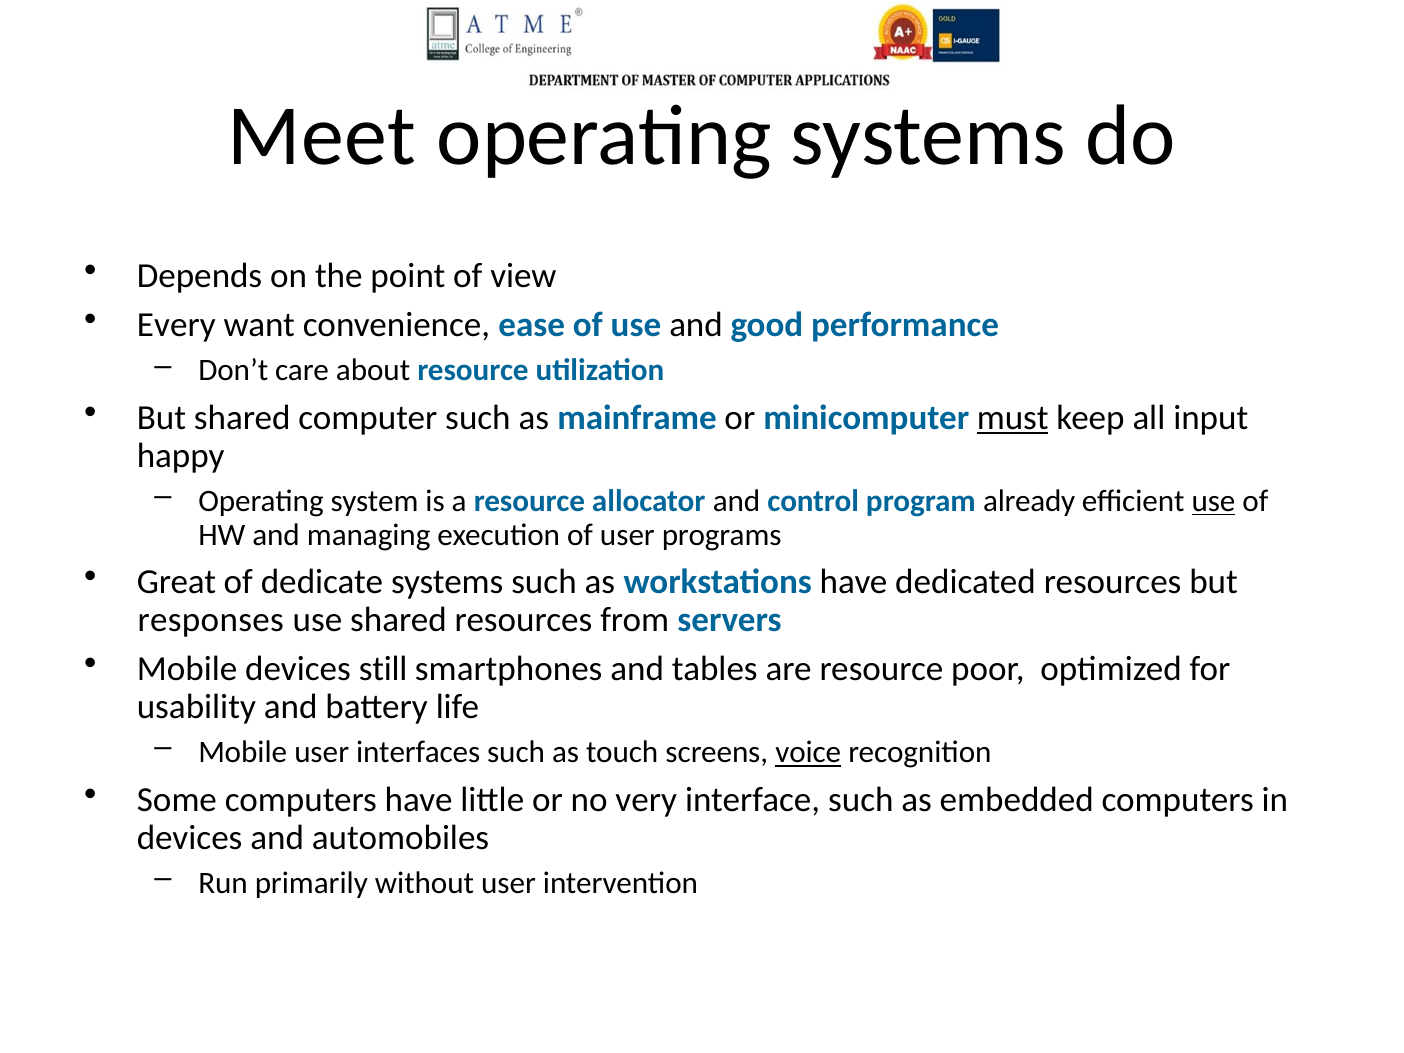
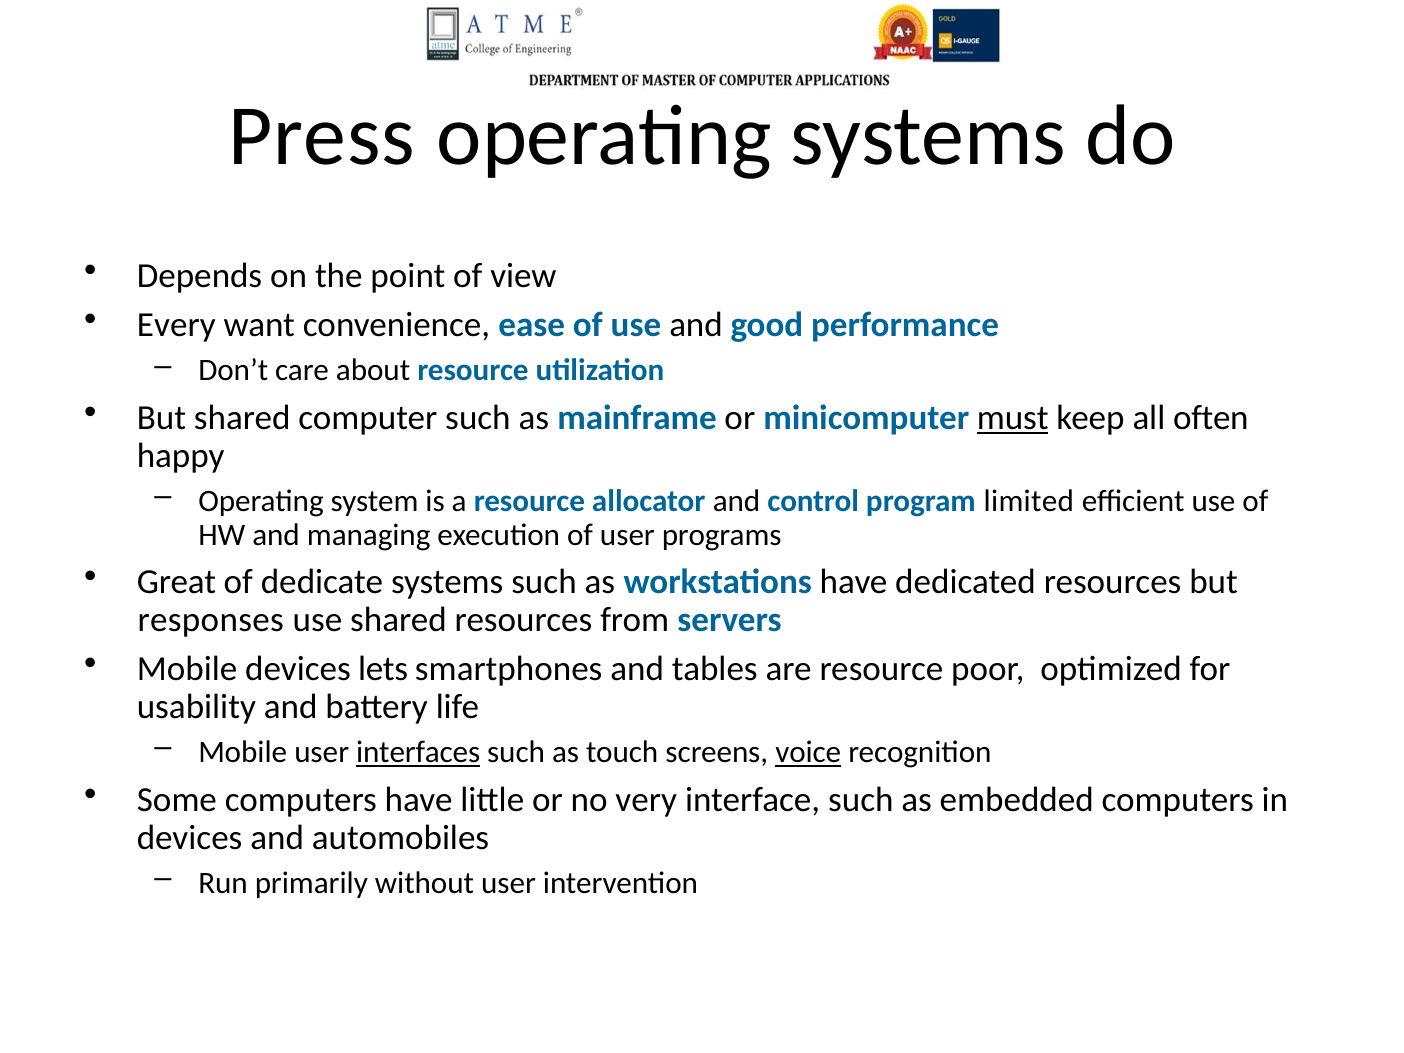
Meet: Meet -> Press
input: input -> often
already: already -> limited
use at (1213, 501) underline: present -> none
still: still -> lets
interfaces underline: none -> present
